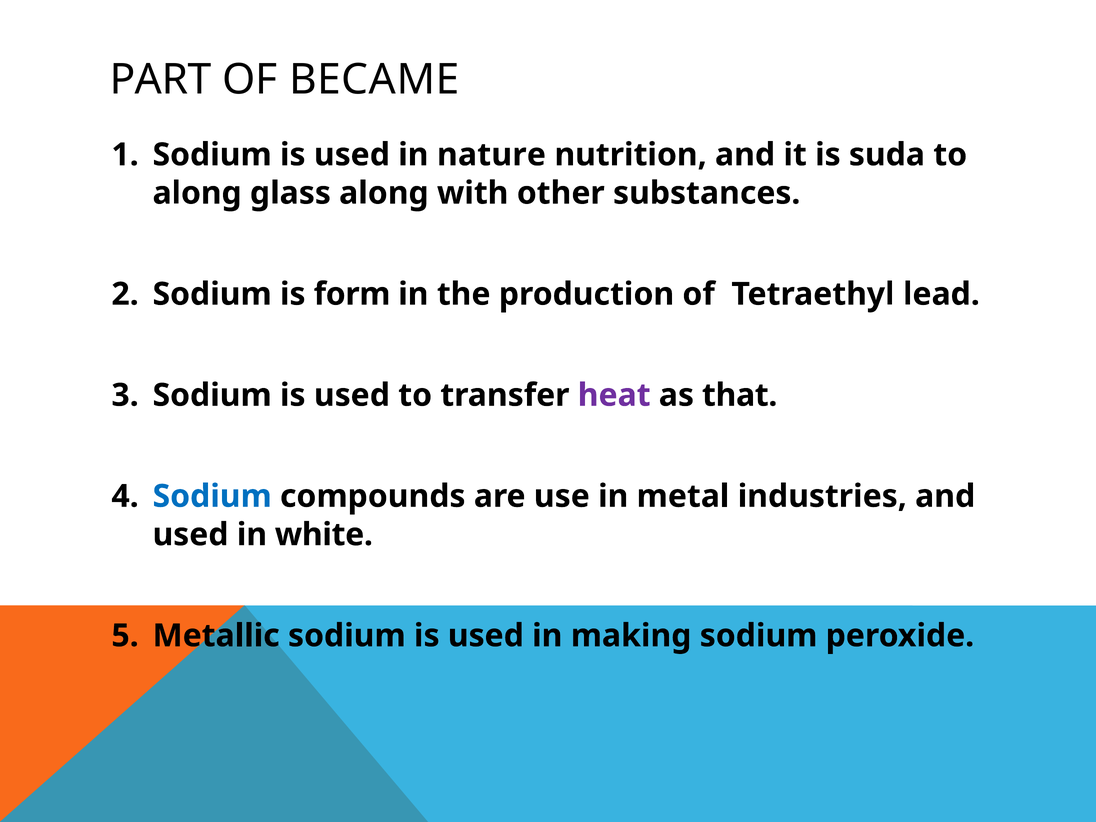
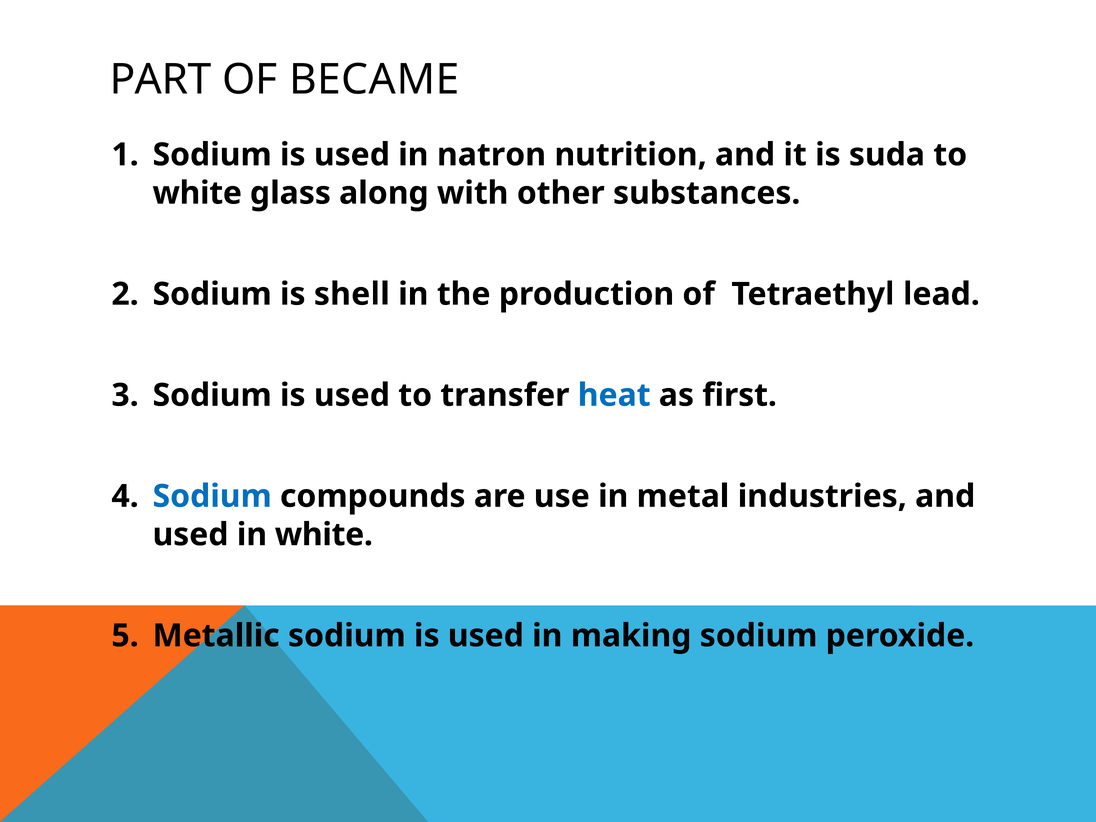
nature: nature -> natron
along at (197, 193): along -> white
form: form -> shell
heat colour: purple -> blue
that: that -> first
